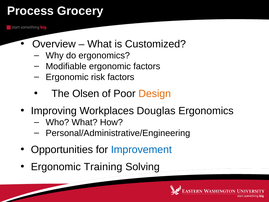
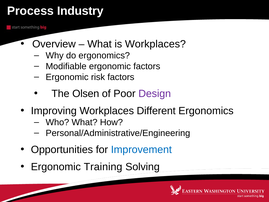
Grocery: Grocery -> Industry
is Customized: Customized -> Workplaces
Design colour: orange -> purple
Douglas: Douglas -> Different
